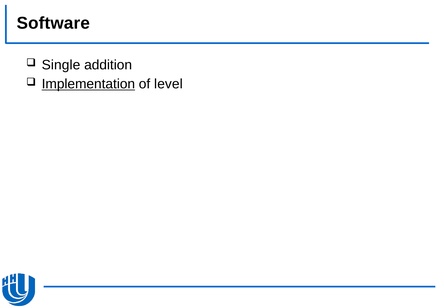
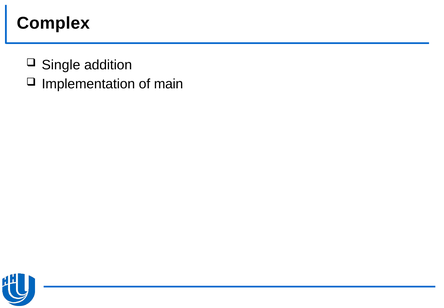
Software: Software -> Complex
Implementation underline: present -> none
level: level -> main
